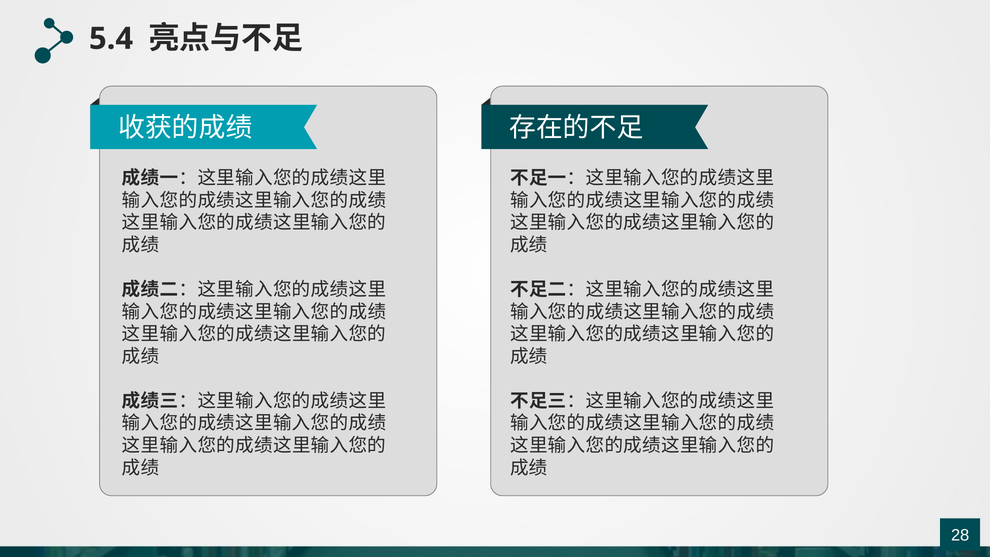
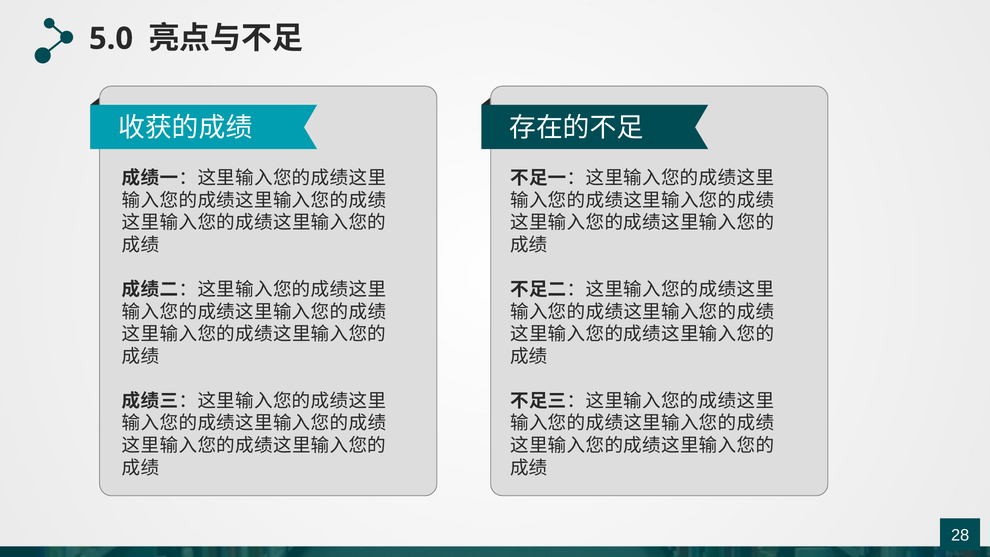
5.4: 5.4 -> 5.0
